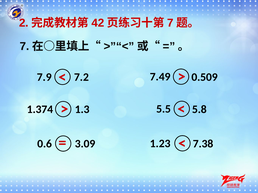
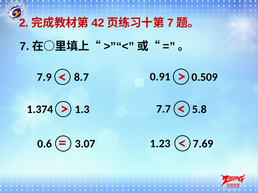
7.49: 7.49 -> 0.91
7.2: 7.2 -> 8.7
5.5: 5.5 -> 7.7
7.38: 7.38 -> 7.69
3.09: 3.09 -> 3.07
